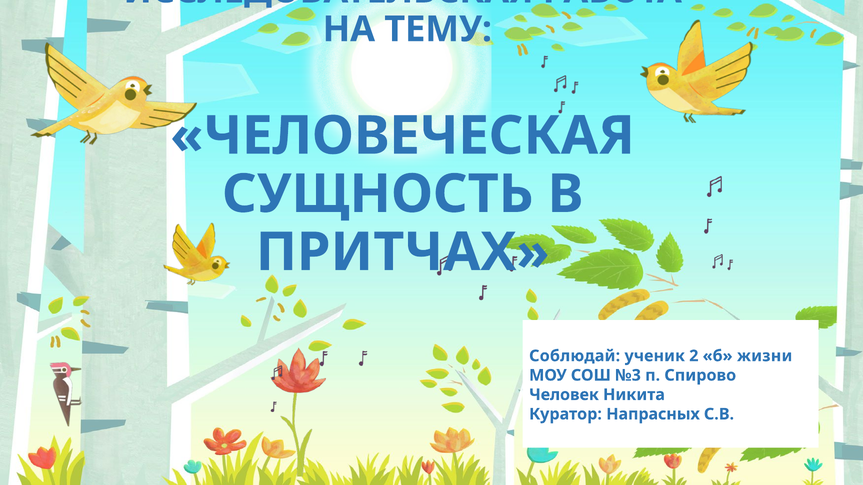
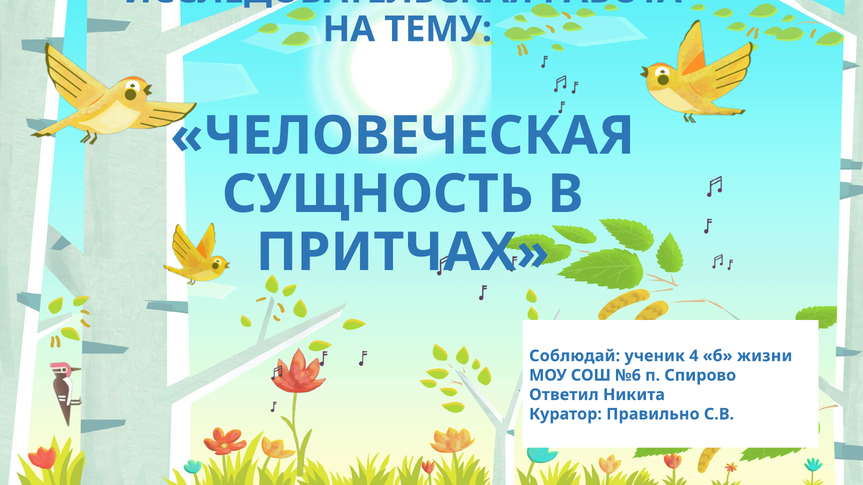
2: 2 -> 4
№3: №3 -> №6
Человек: Человек -> Ответил
Напрасных: Напрасных -> Правильно
